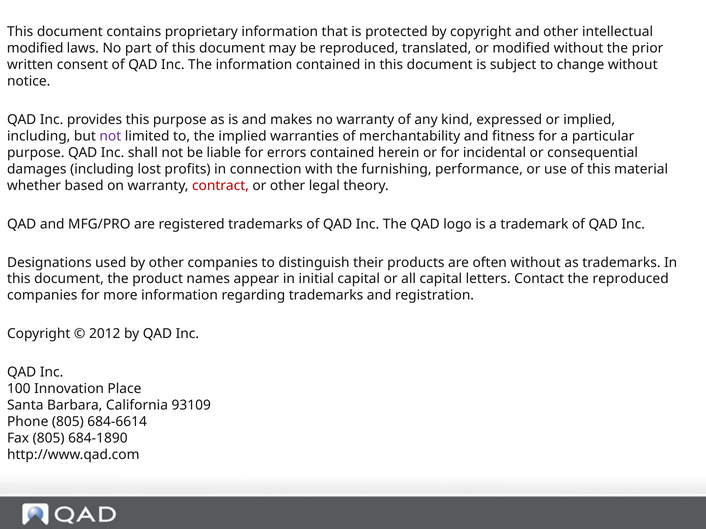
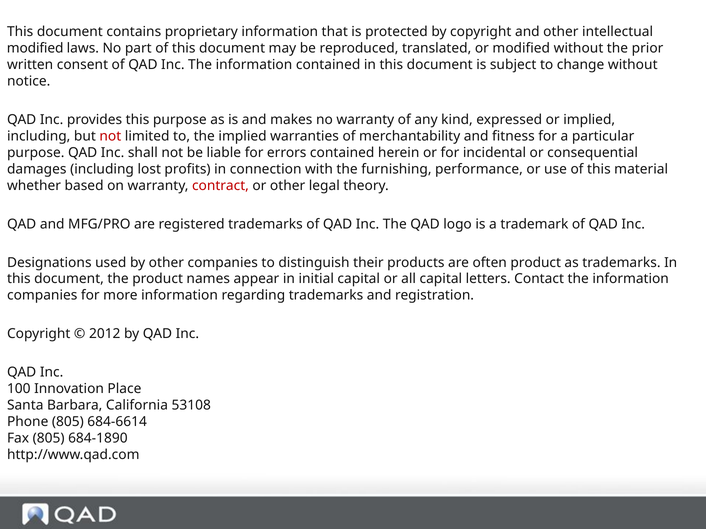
not at (110, 136) colour: purple -> red
often without: without -> product
Contact the reproduced: reproduced -> information
93109: 93109 -> 53108
